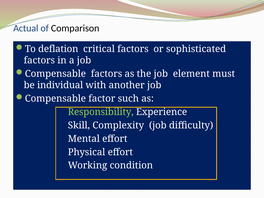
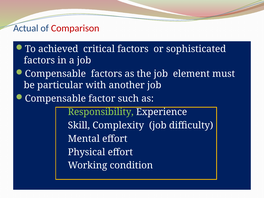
Comparison colour: black -> red
deflation: deflation -> achieved
individual: individual -> particular
